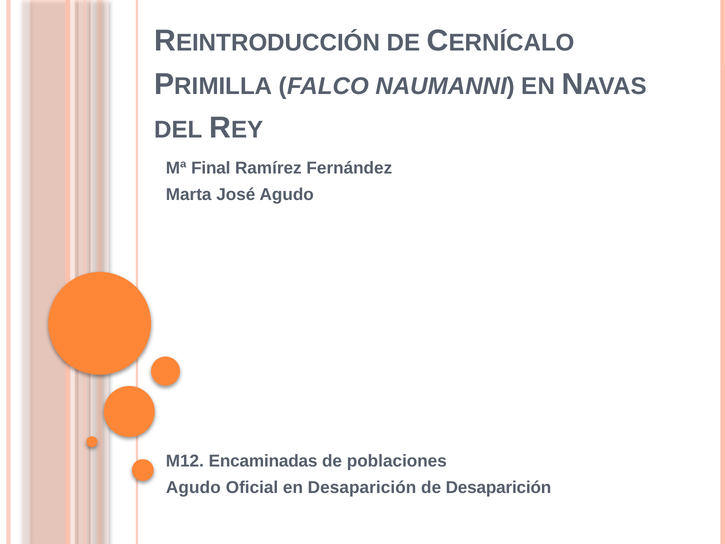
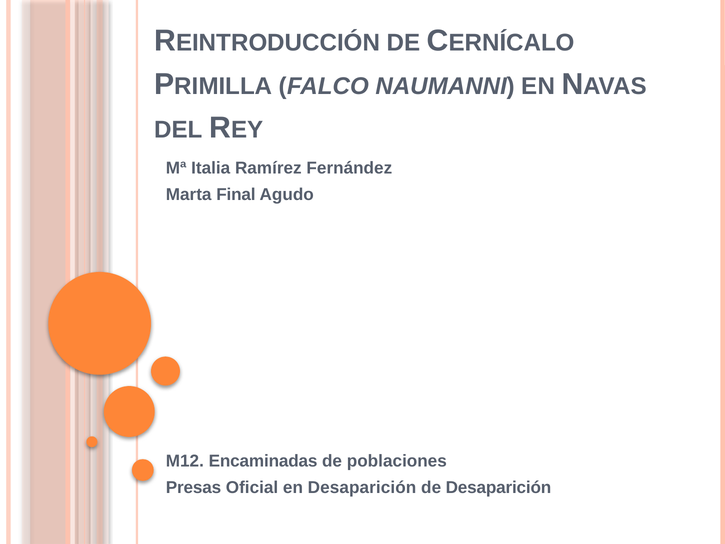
Final: Final -> Italia
José: José -> Final
Agudo at (193, 487): Agudo -> Presas
